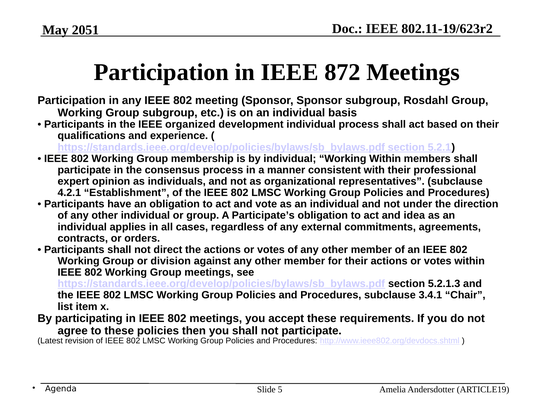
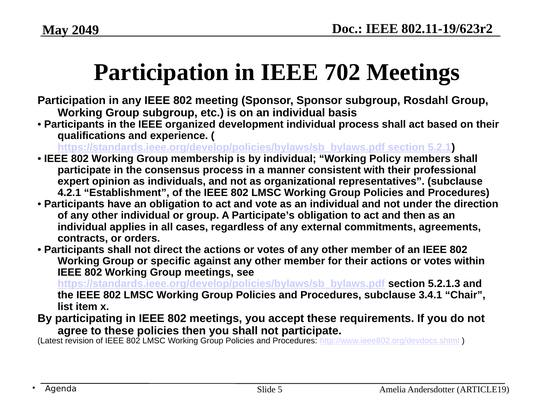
2051: 2051 -> 2049
872: 872 -> 702
Working Within: Within -> Policy
and idea: idea -> then
division: division -> specific
